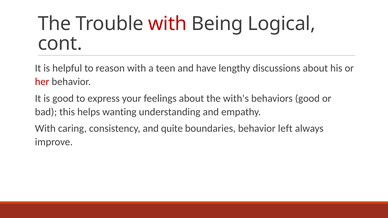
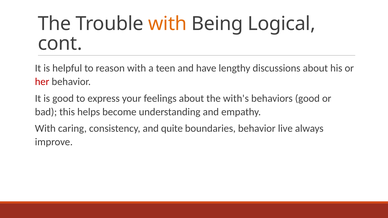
with at (168, 24) colour: red -> orange
wanting: wanting -> become
left: left -> live
